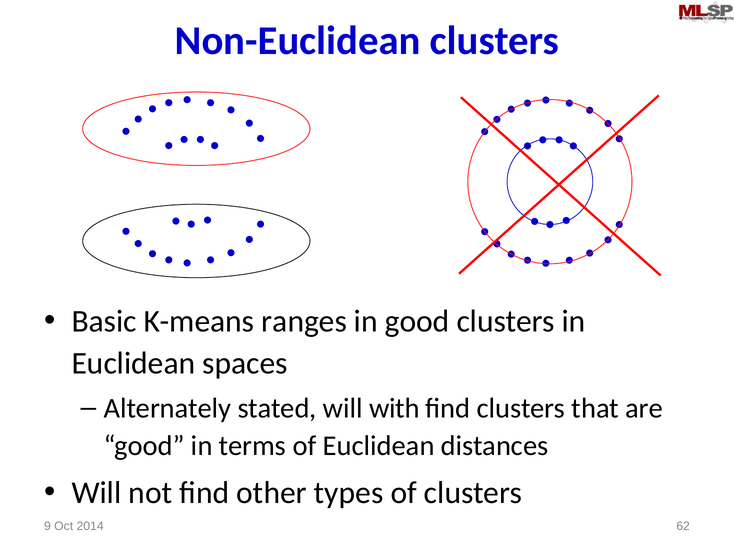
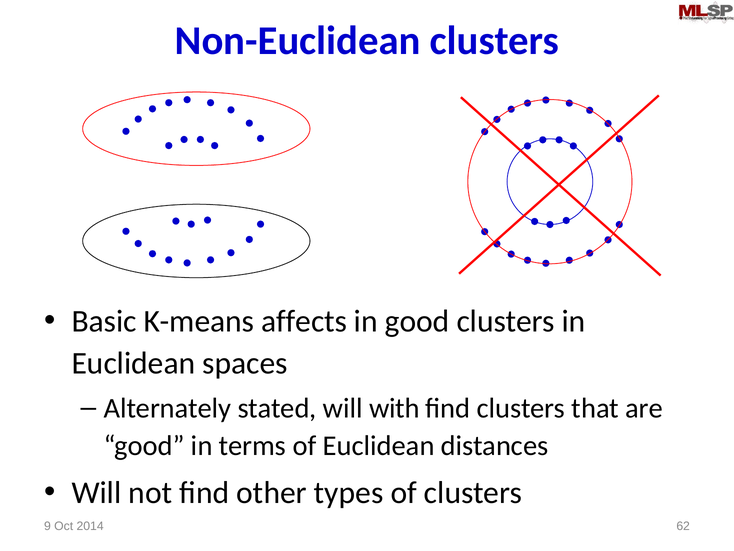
ranges: ranges -> affects
